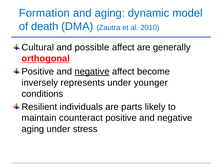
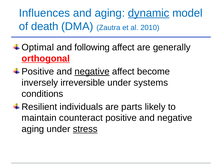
Formation: Formation -> Influences
dynamic underline: none -> present
Cultural: Cultural -> Optimal
possible: possible -> following
represents: represents -> irreversible
younger: younger -> systems
stress underline: none -> present
